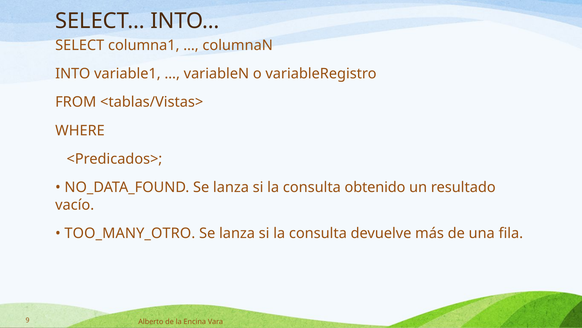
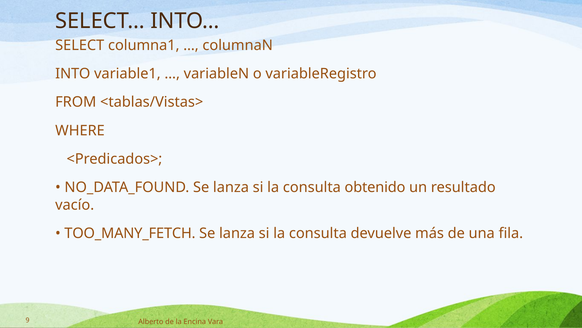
TOO_MANY_OTRO: TOO_MANY_OTRO -> TOO_MANY_FETCH
